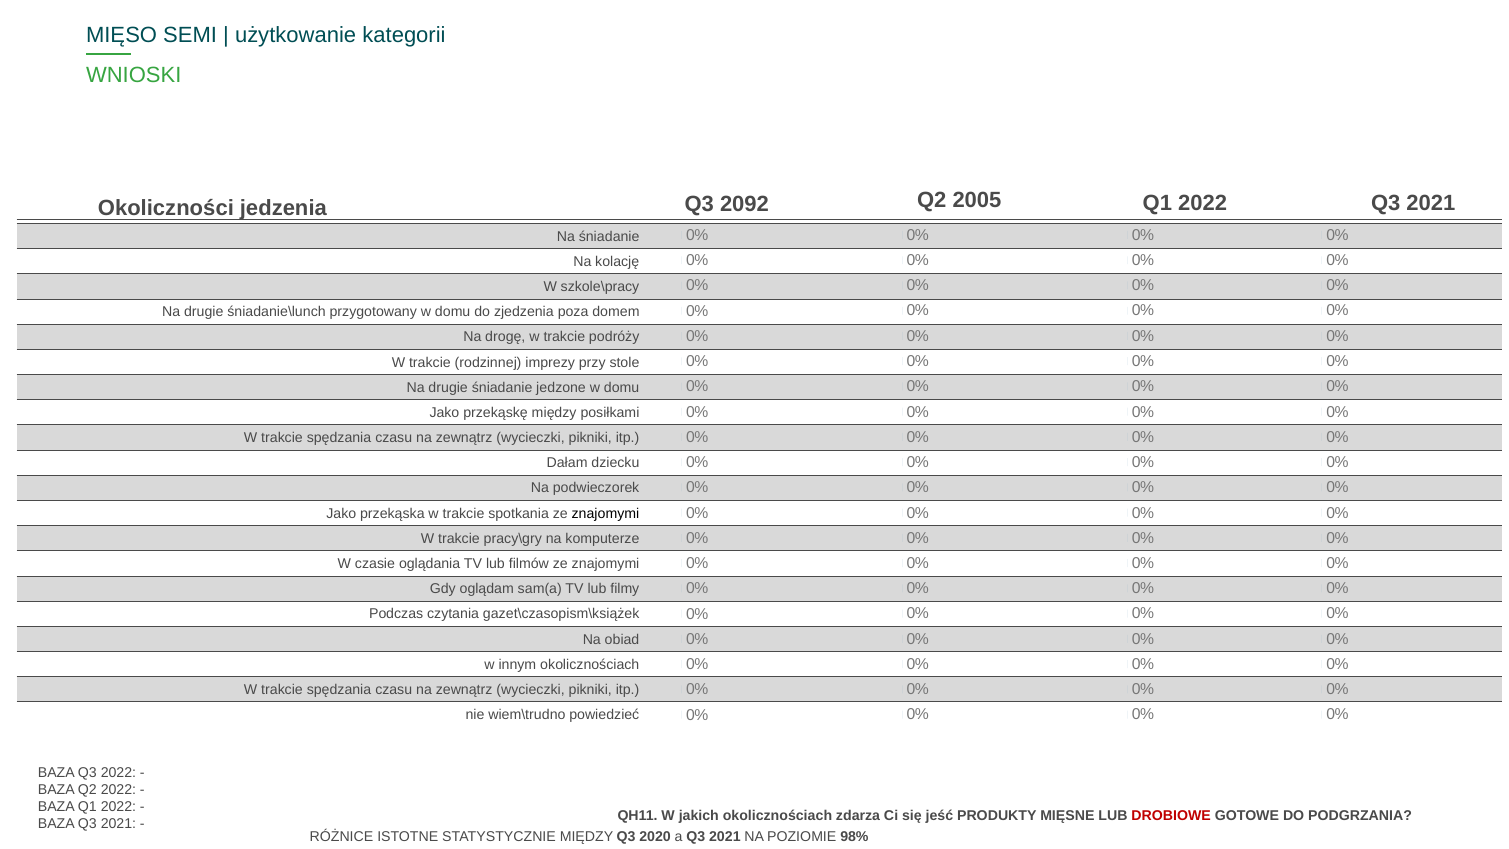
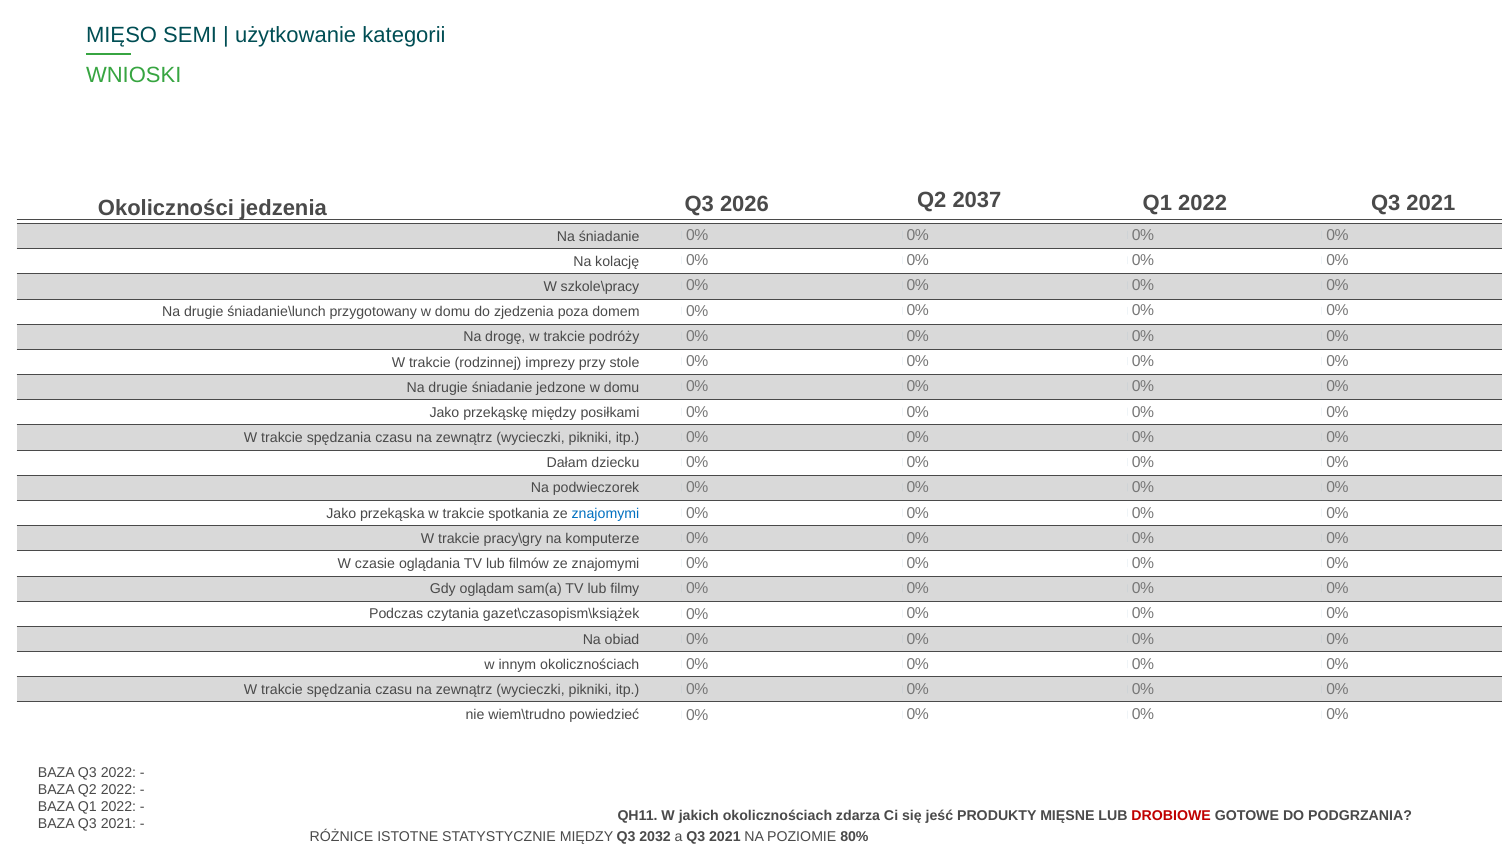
2005: 2005 -> 2037
2092: 2092 -> 2026
znajomymi at (605, 513) colour: black -> blue
2020: 2020 -> 2032
98%: 98% -> 80%
